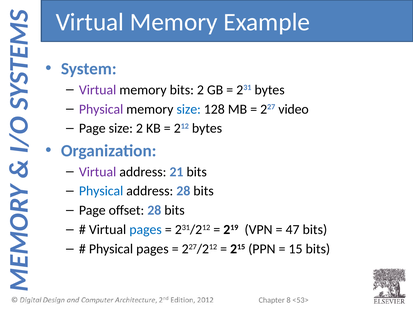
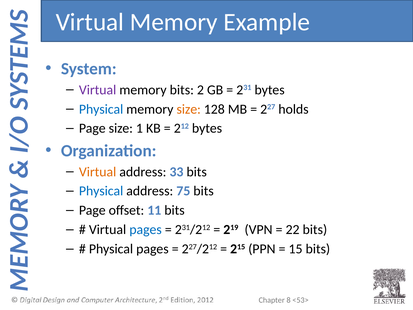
Physical at (101, 109) colour: purple -> blue
size at (189, 109) colour: blue -> orange
video: video -> holds
size 2: 2 -> 1
Virtual at (98, 172) colour: purple -> orange
21: 21 -> 33
address 28: 28 -> 75
offset 28: 28 -> 11
47: 47 -> 22
